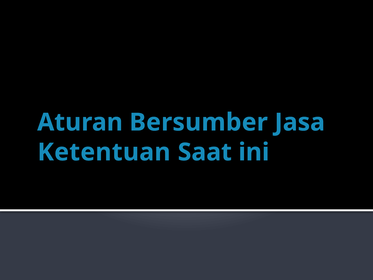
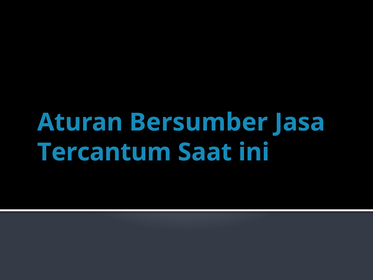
Ketentuan: Ketentuan -> Tercantum
